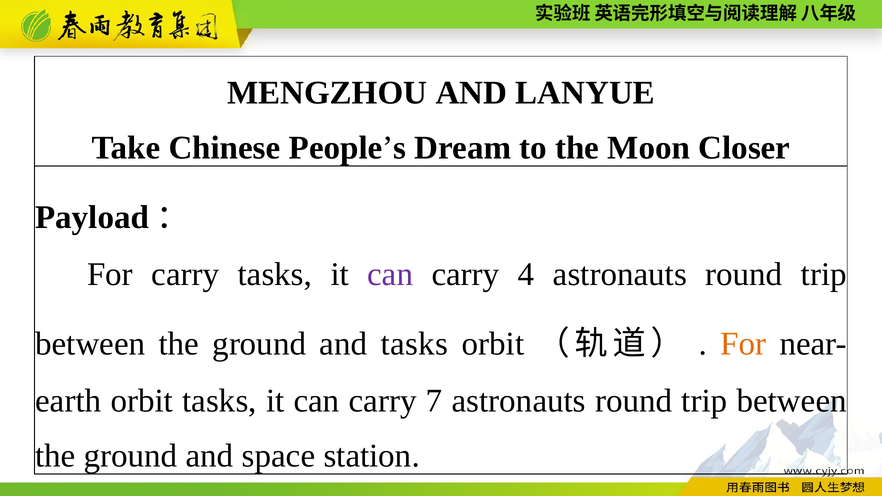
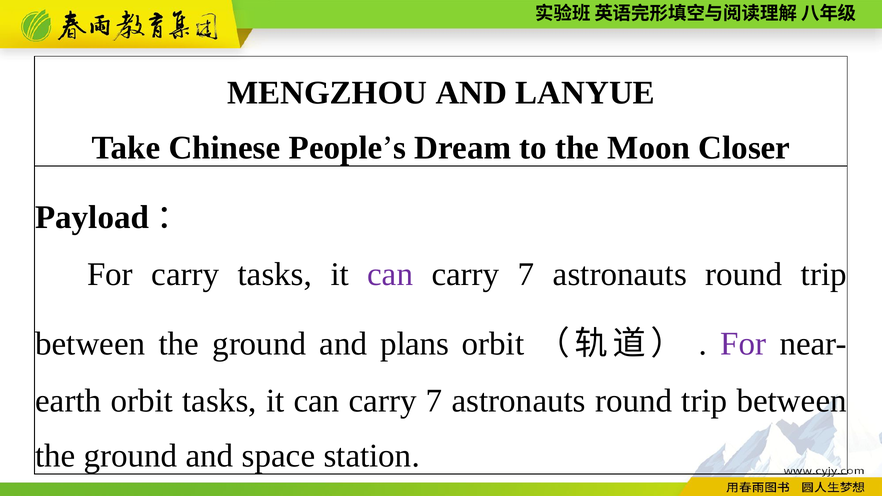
4 at (526, 275): 4 -> 7
and tasks: tasks -> plans
For at (743, 344) colour: orange -> purple
